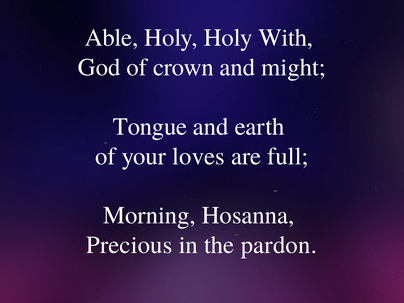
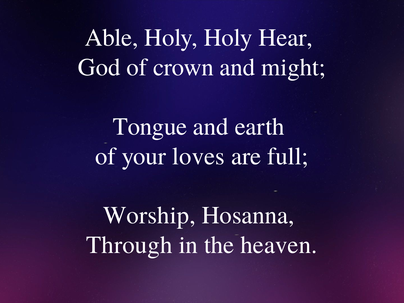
With: With -> Hear
Morning: Morning -> Worship
Precious: Precious -> Through
pardon: pardon -> heaven
